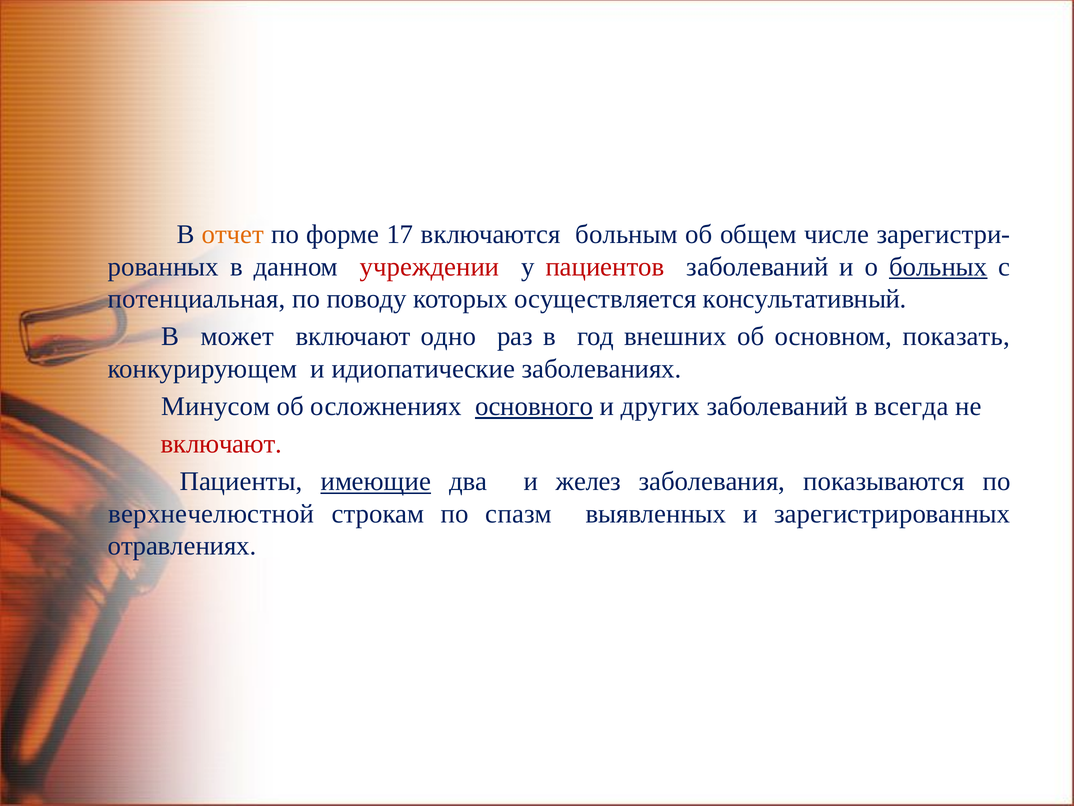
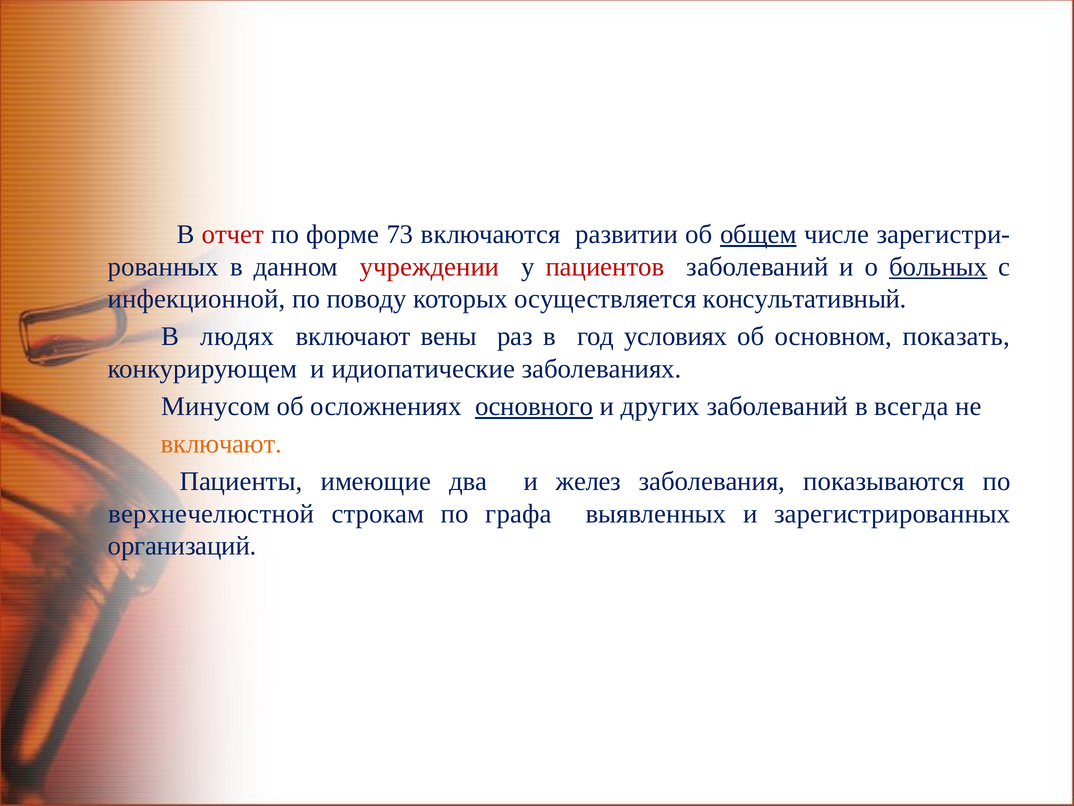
отчет colour: orange -> red
17: 17 -> 73
больным: больным -> развитии
общем underline: none -> present
потенциальная: потенциальная -> инфекционной
может: может -> людях
одно: одно -> вены
внешних: внешних -> условиях
включают at (221, 444) colour: red -> orange
имеющие underline: present -> none
спазм: спазм -> графа
отравлениях: отравлениях -> организаций
